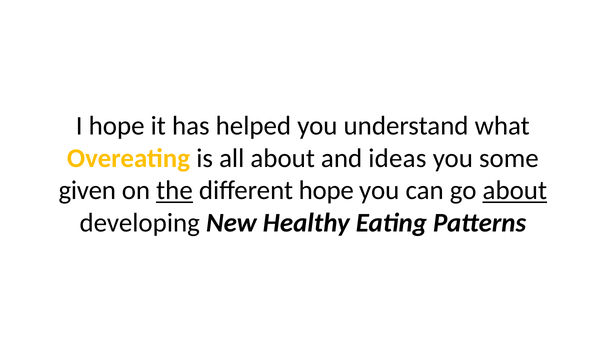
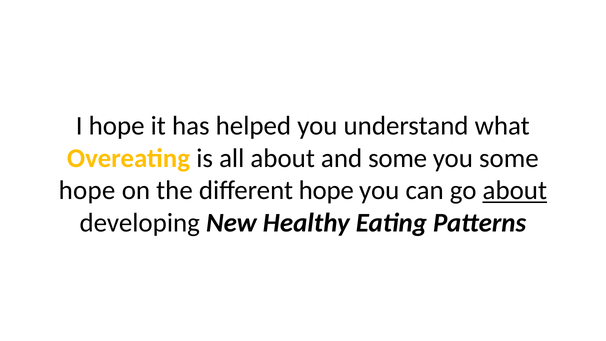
and ideas: ideas -> some
given at (87, 191): given -> hope
the underline: present -> none
